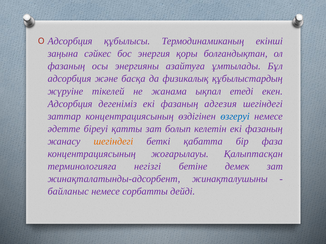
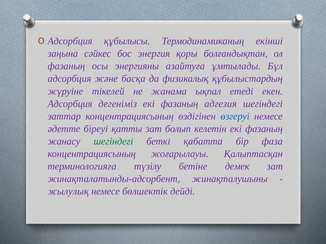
шегіндегі at (113, 142) colour: orange -> green
негізгі: негізгі -> түзілу
байланыс: байланыс -> жылулық
сорбатты: сорбатты -> бөлшектік
